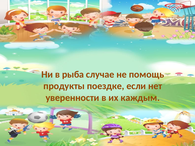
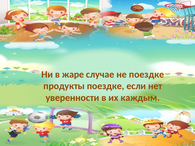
рыба: рыба -> жаре
не помощь: помощь -> поездке
